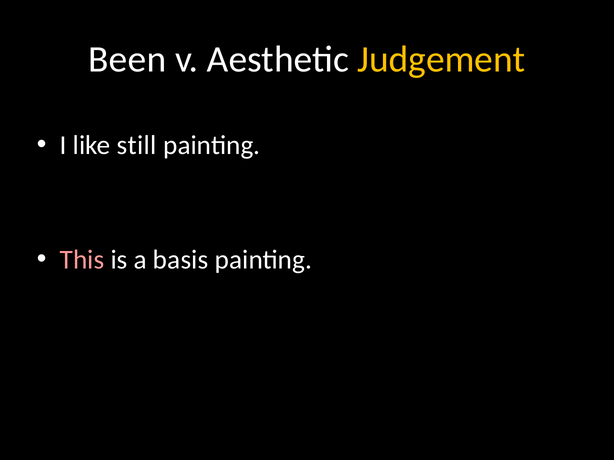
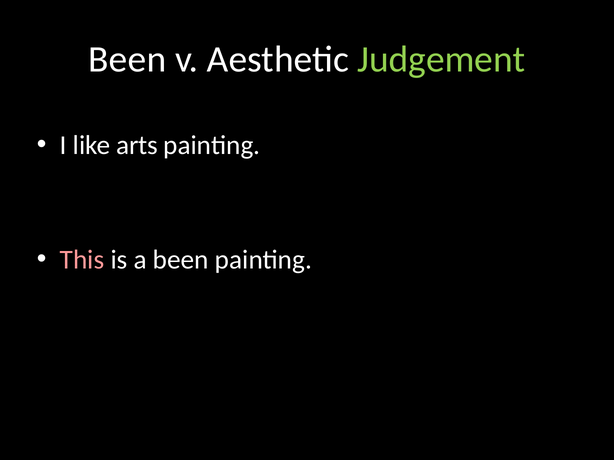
Judgement colour: yellow -> light green
still: still -> arts
a basis: basis -> been
